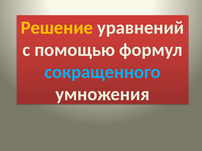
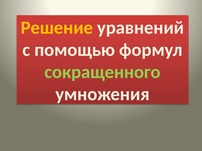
сокращенного colour: light blue -> light green
